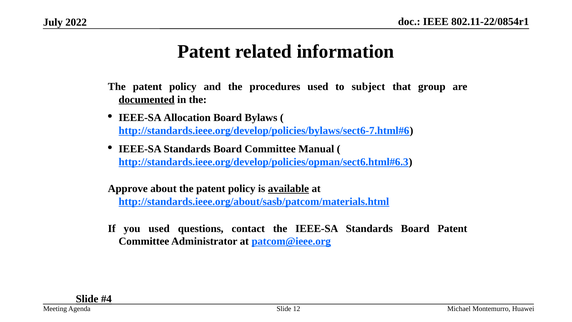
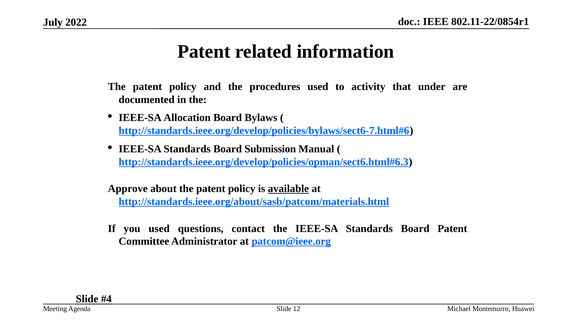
subject: subject -> activity
group: group -> under
documented underline: present -> none
Board Committee: Committee -> Submission
